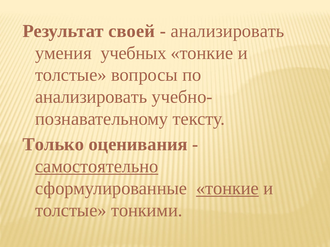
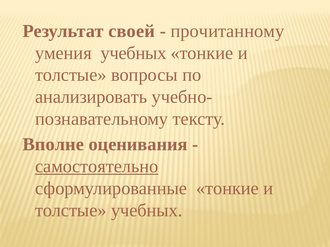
анализировать at (227, 31): анализировать -> прочитанному
Только: Только -> Вполне
тонкие at (227, 189) underline: present -> none
толстые тонкими: тонкими -> учебных
